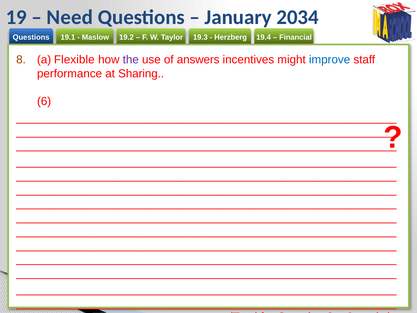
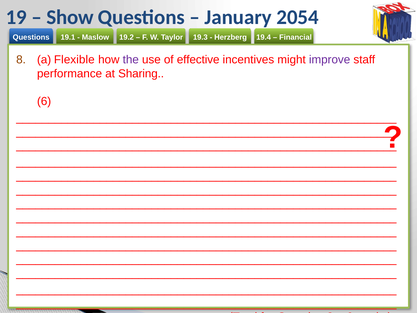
Need: Need -> Show
2034: 2034 -> 2054
answers: answers -> effective
improve colour: blue -> purple
